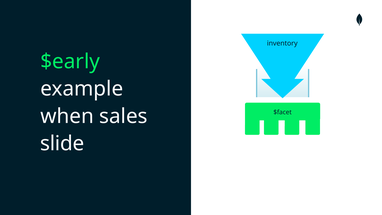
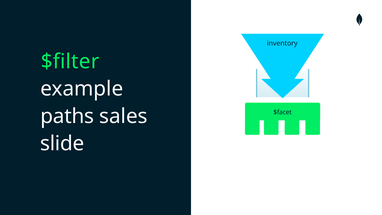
$early: $early -> $filter
when: when -> paths
